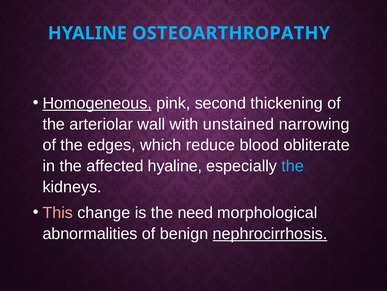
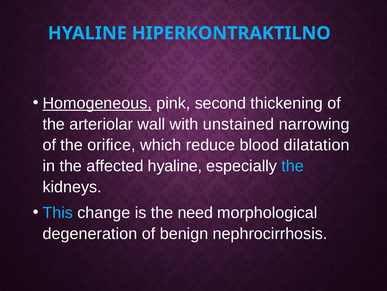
OSTEOARTHROPATHY: OSTEOARTHROPATHY -> HIPERKONTRAKTILNO
edges: edges -> orifice
obliterate: obliterate -> dilatation
This colour: pink -> light blue
abnormalities: abnormalities -> degeneration
nephrocirrhosis underline: present -> none
